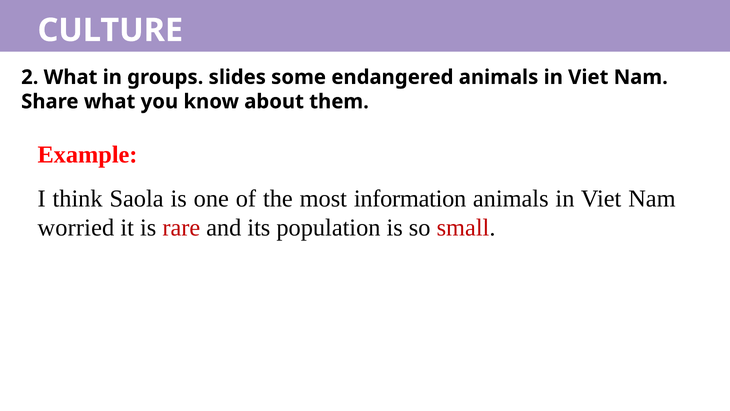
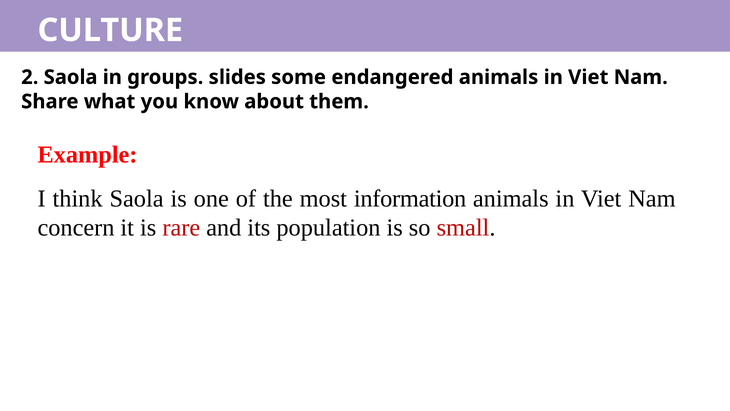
2 What: What -> Saola
worried: worried -> concern
